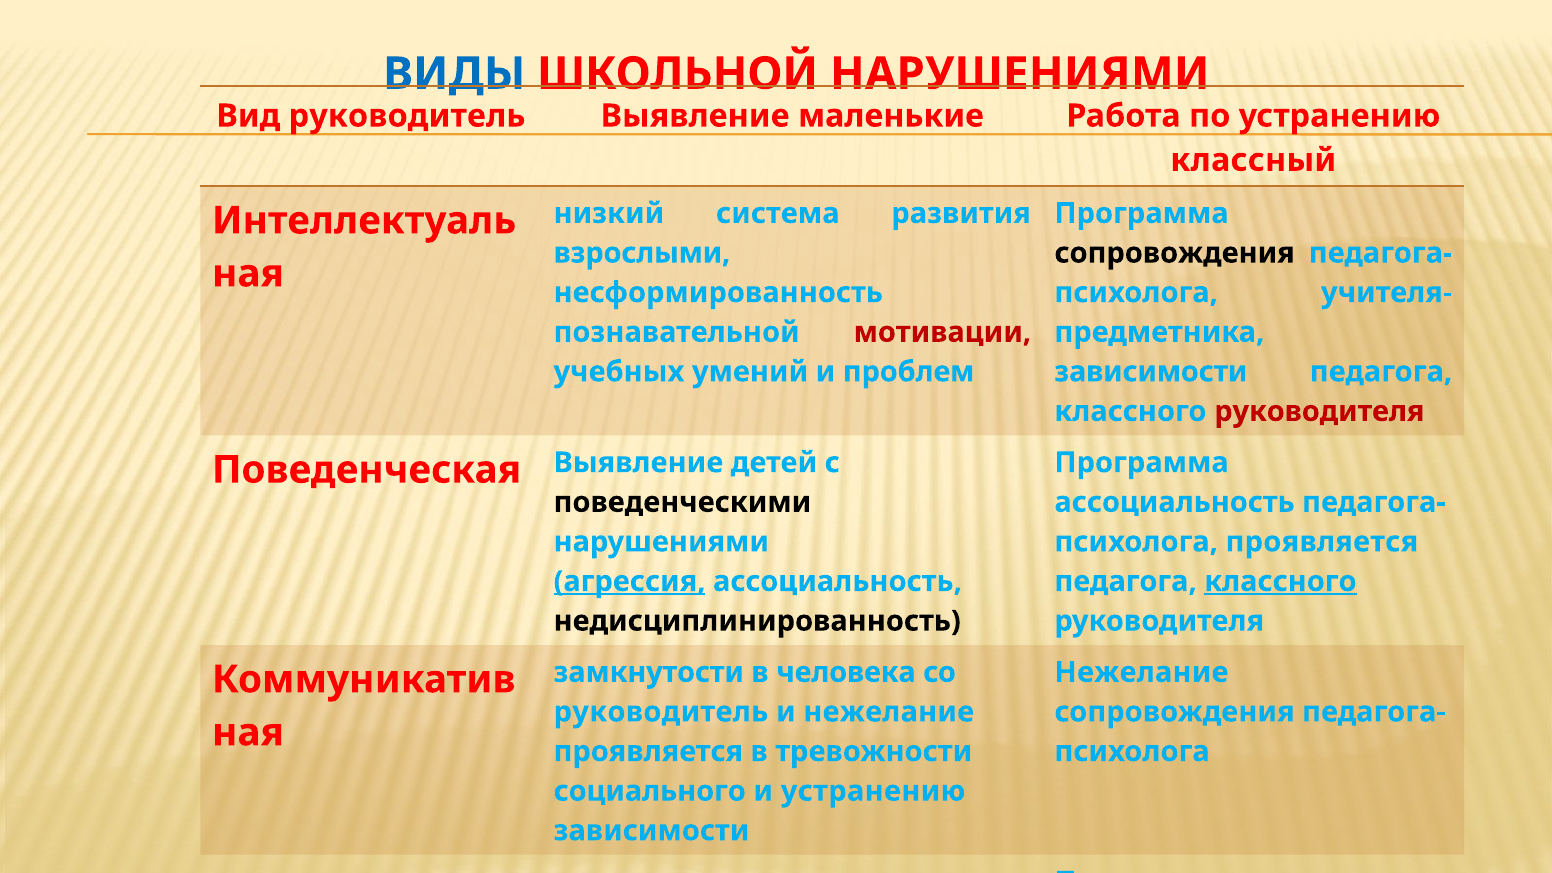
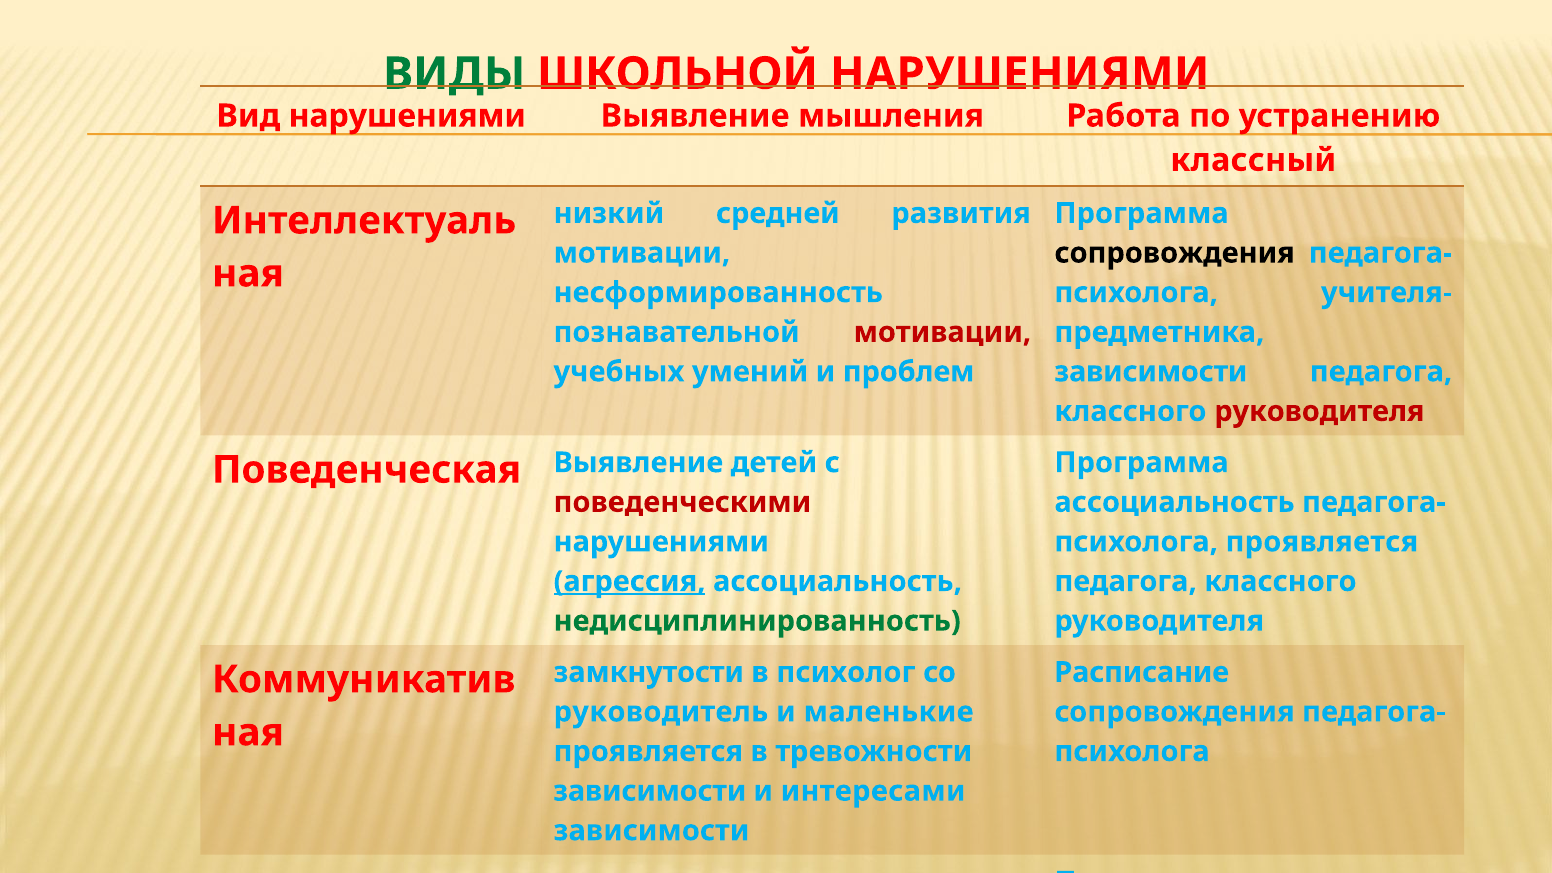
ВИДЫ colour: blue -> green
Вид руководитель: руководитель -> нарушениями
маленькие: маленькие -> мышления
система: система -> средней
взрослыми at (642, 253): взрослыми -> мотивации
поведенческими colour: black -> red
классного at (1280, 581) underline: present -> none
недисциплинированность colour: black -> green
человека: человека -> психолог
Нежелание at (1141, 672): Нежелание -> Расписание
и нежелание: нежелание -> маленькие
социального at (650, 791): социального -> зависимости
и устранению: устранению -> интересами
